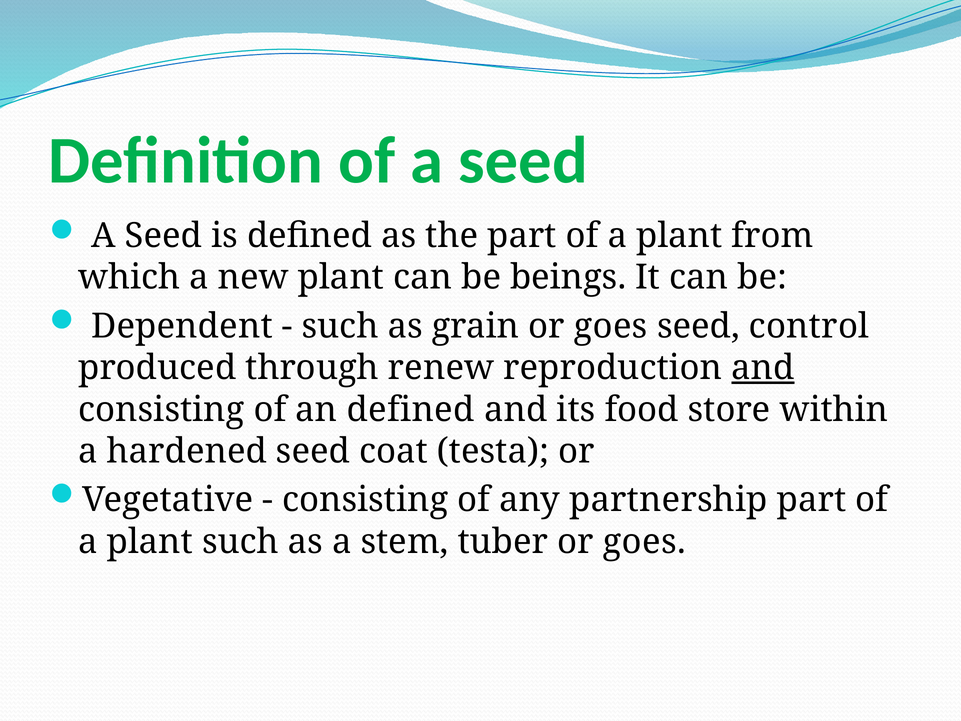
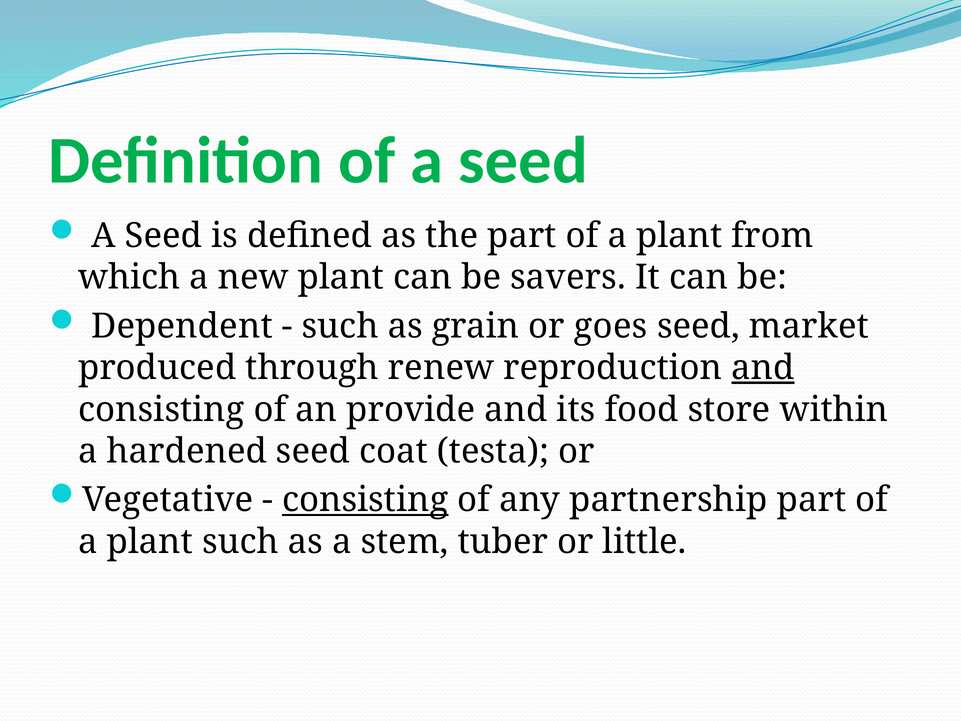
beings: beings -> savers
control: control -> market
an defined: defined -> provide
consisting at (365, 500) underline: none -> present
tuber or goes: goes -> little
